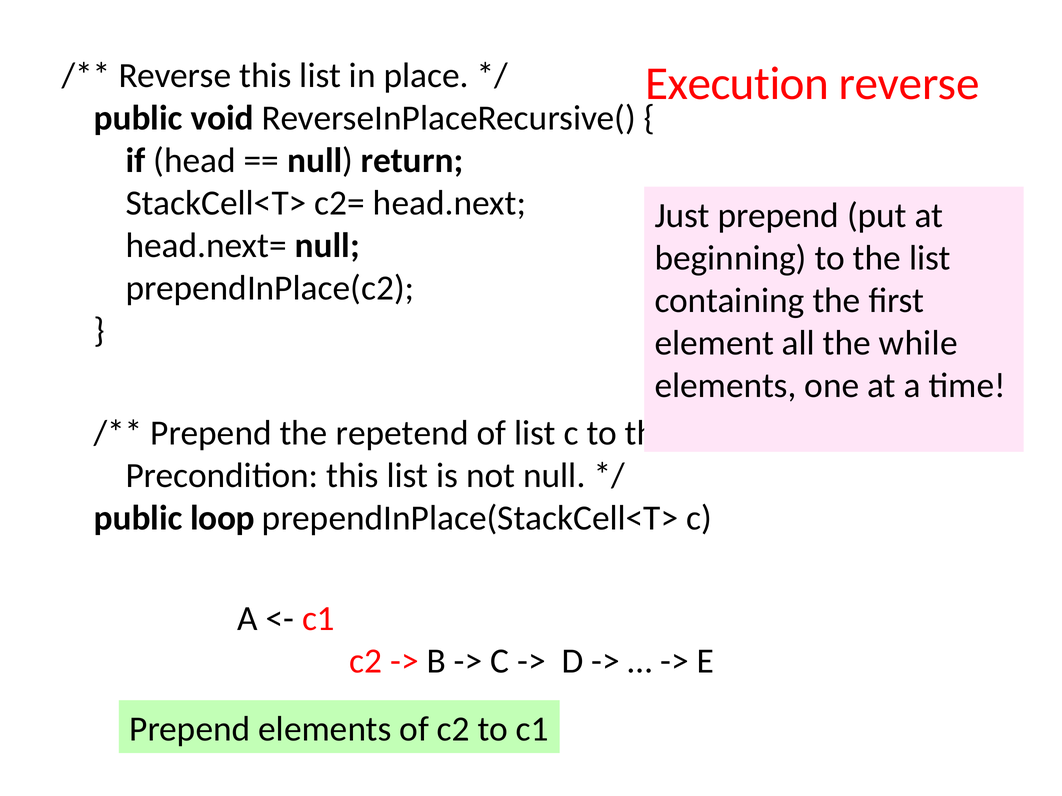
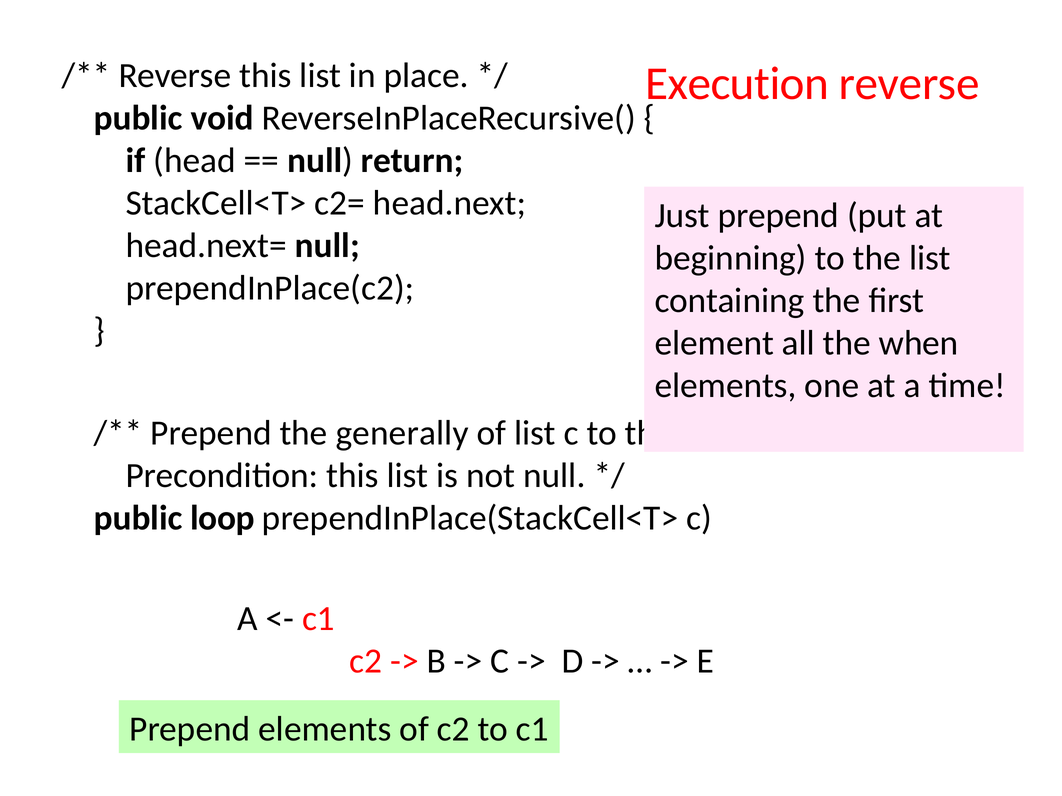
while: while -> when
repetend: repetend -> generally
